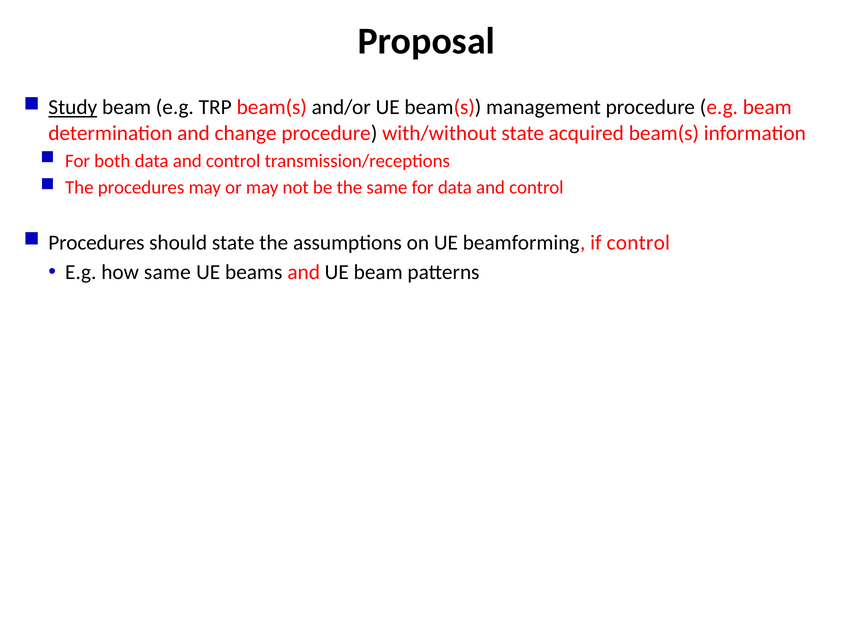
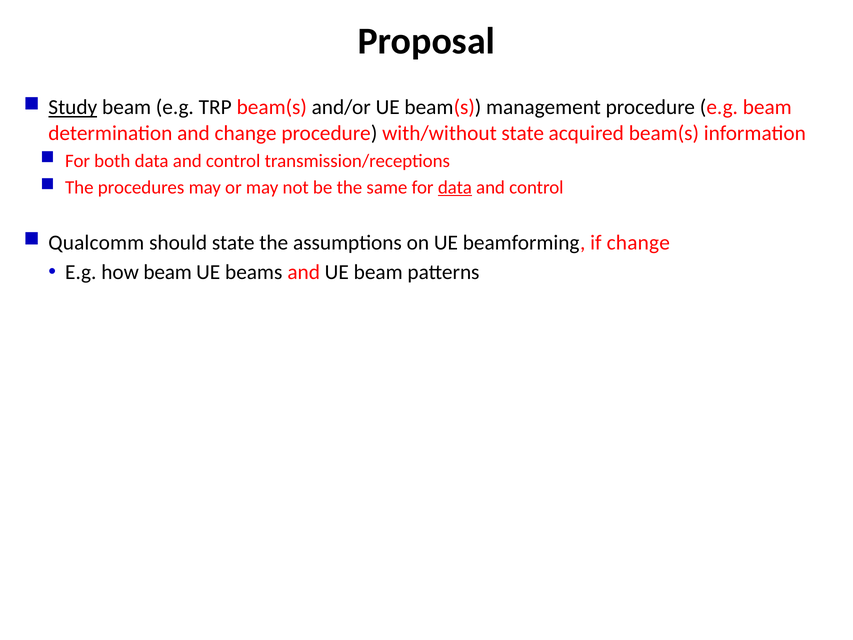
data at (455, 187) underline: none -> present
Procedures at (96, 242): Procedures -> Qualcomm
if control: control -> change
how same: same -> beam
